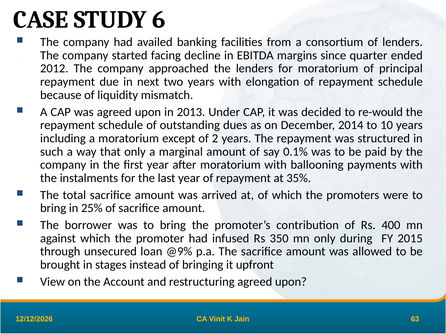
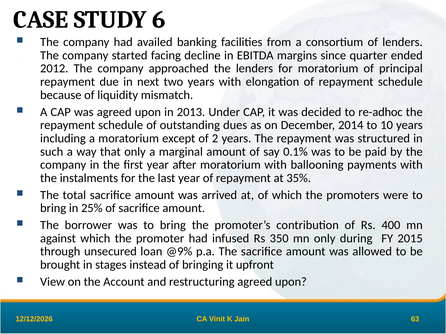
re-would: re-would -> re-adhoc
